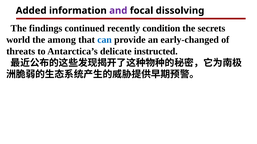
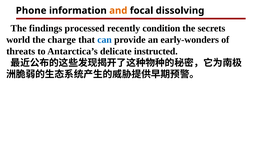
Added: Added -> Phone
and colour: purple -> orange
continued: continued -> processed
among: among -> charge
early-changed: early-changed -> early-wonders
